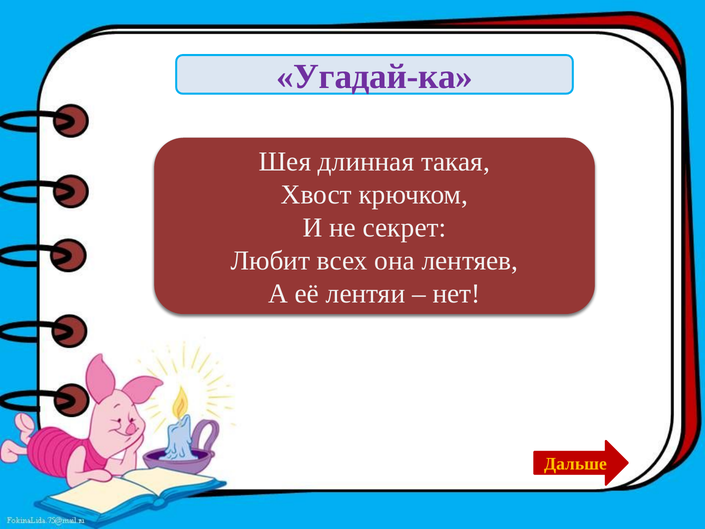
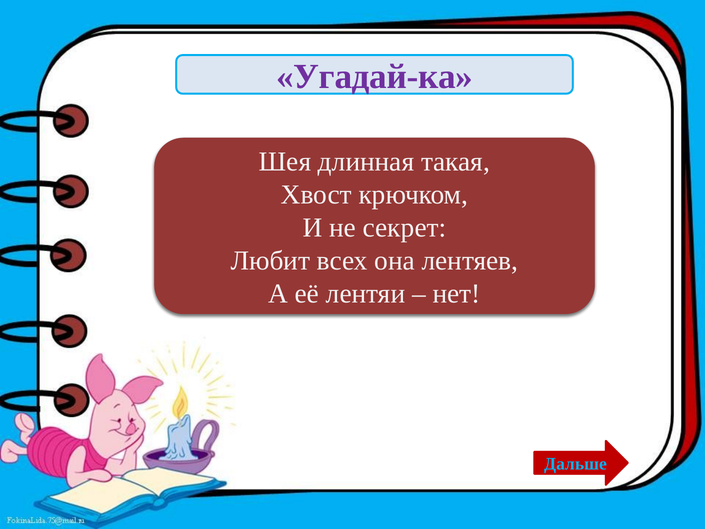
Дальше colour: yellow -> light blue
